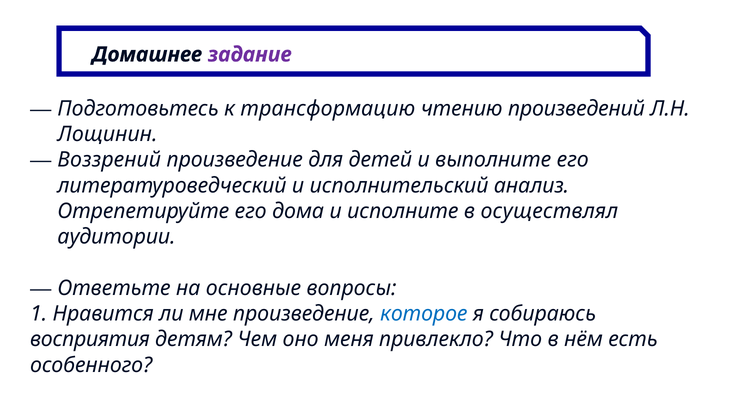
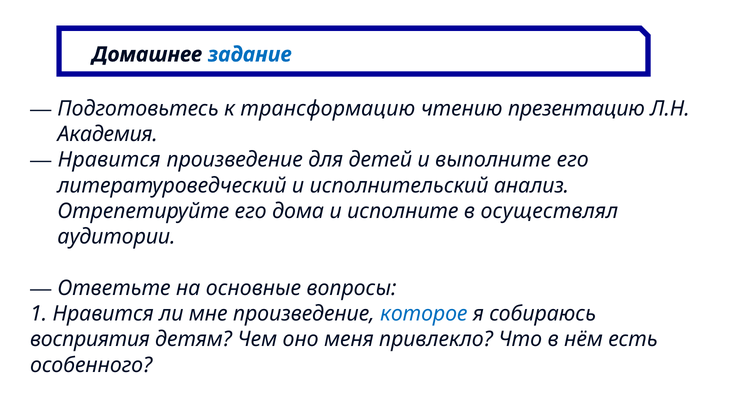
задание colour: purple -> blue
произведений: произведений -> презентацию
Лощинин: Лощинин -> Академия
Воззрений at (109, 160): Воззрений -> Нравится
